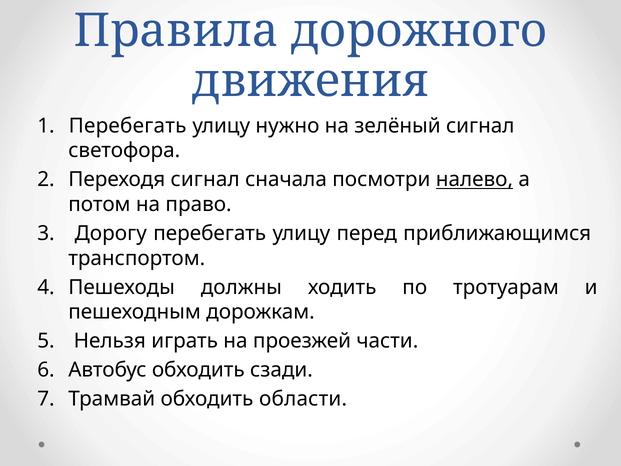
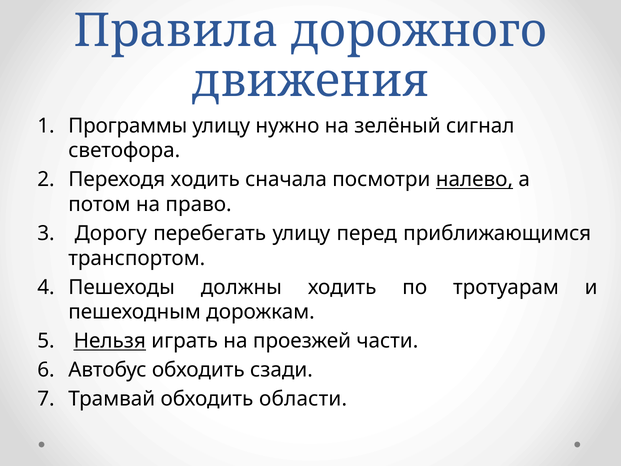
Перебегать at (128, 126): Перебегать -> Программы
Переходя сигнал: сигнал -> ходить
Нельзя underline: none -> present
